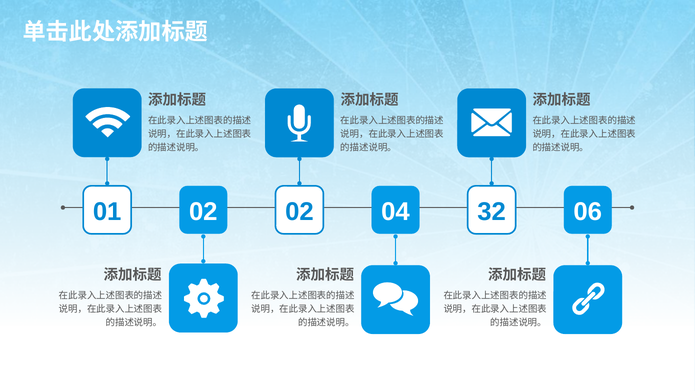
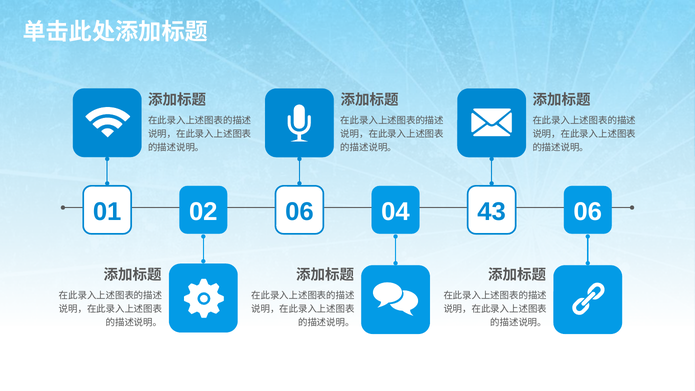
02 02: 02 -> 06
32: 32 -> 43
